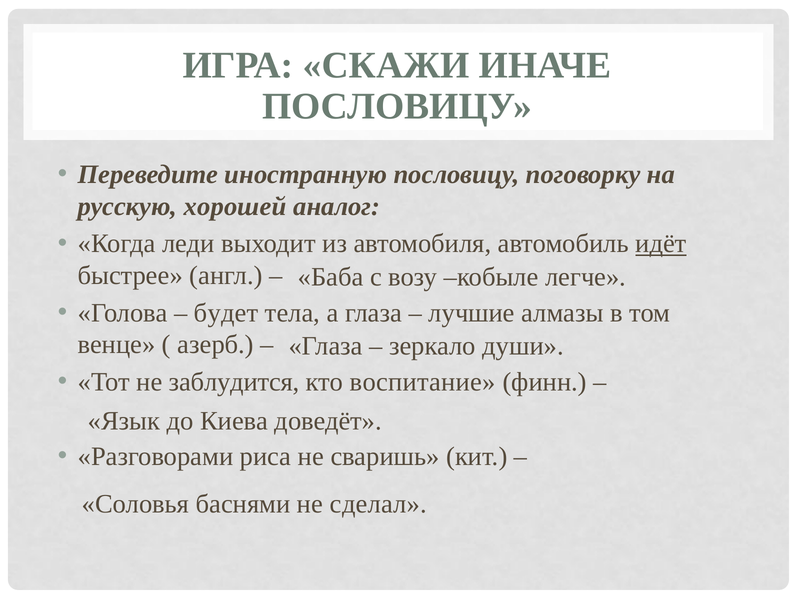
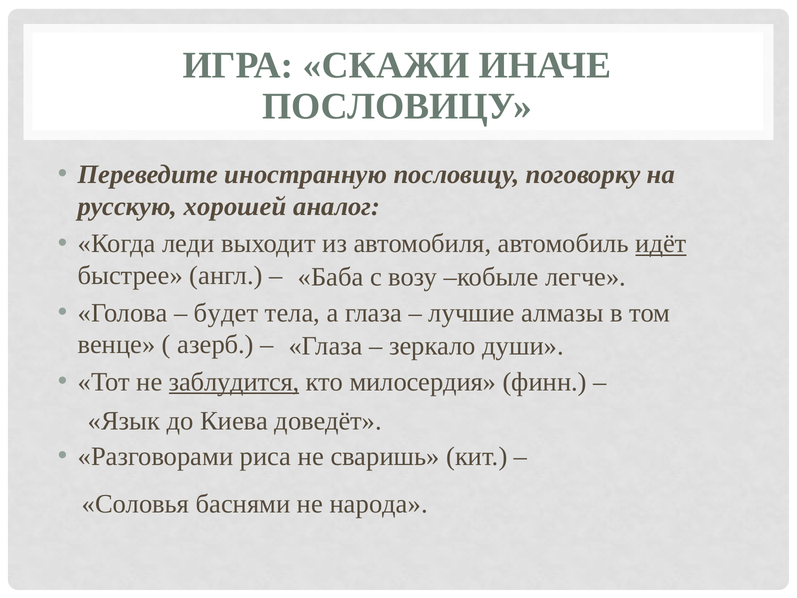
заблудится underline: none -> present
воспитание: воспитание -> милосердия
сделал: сделал -> народа
